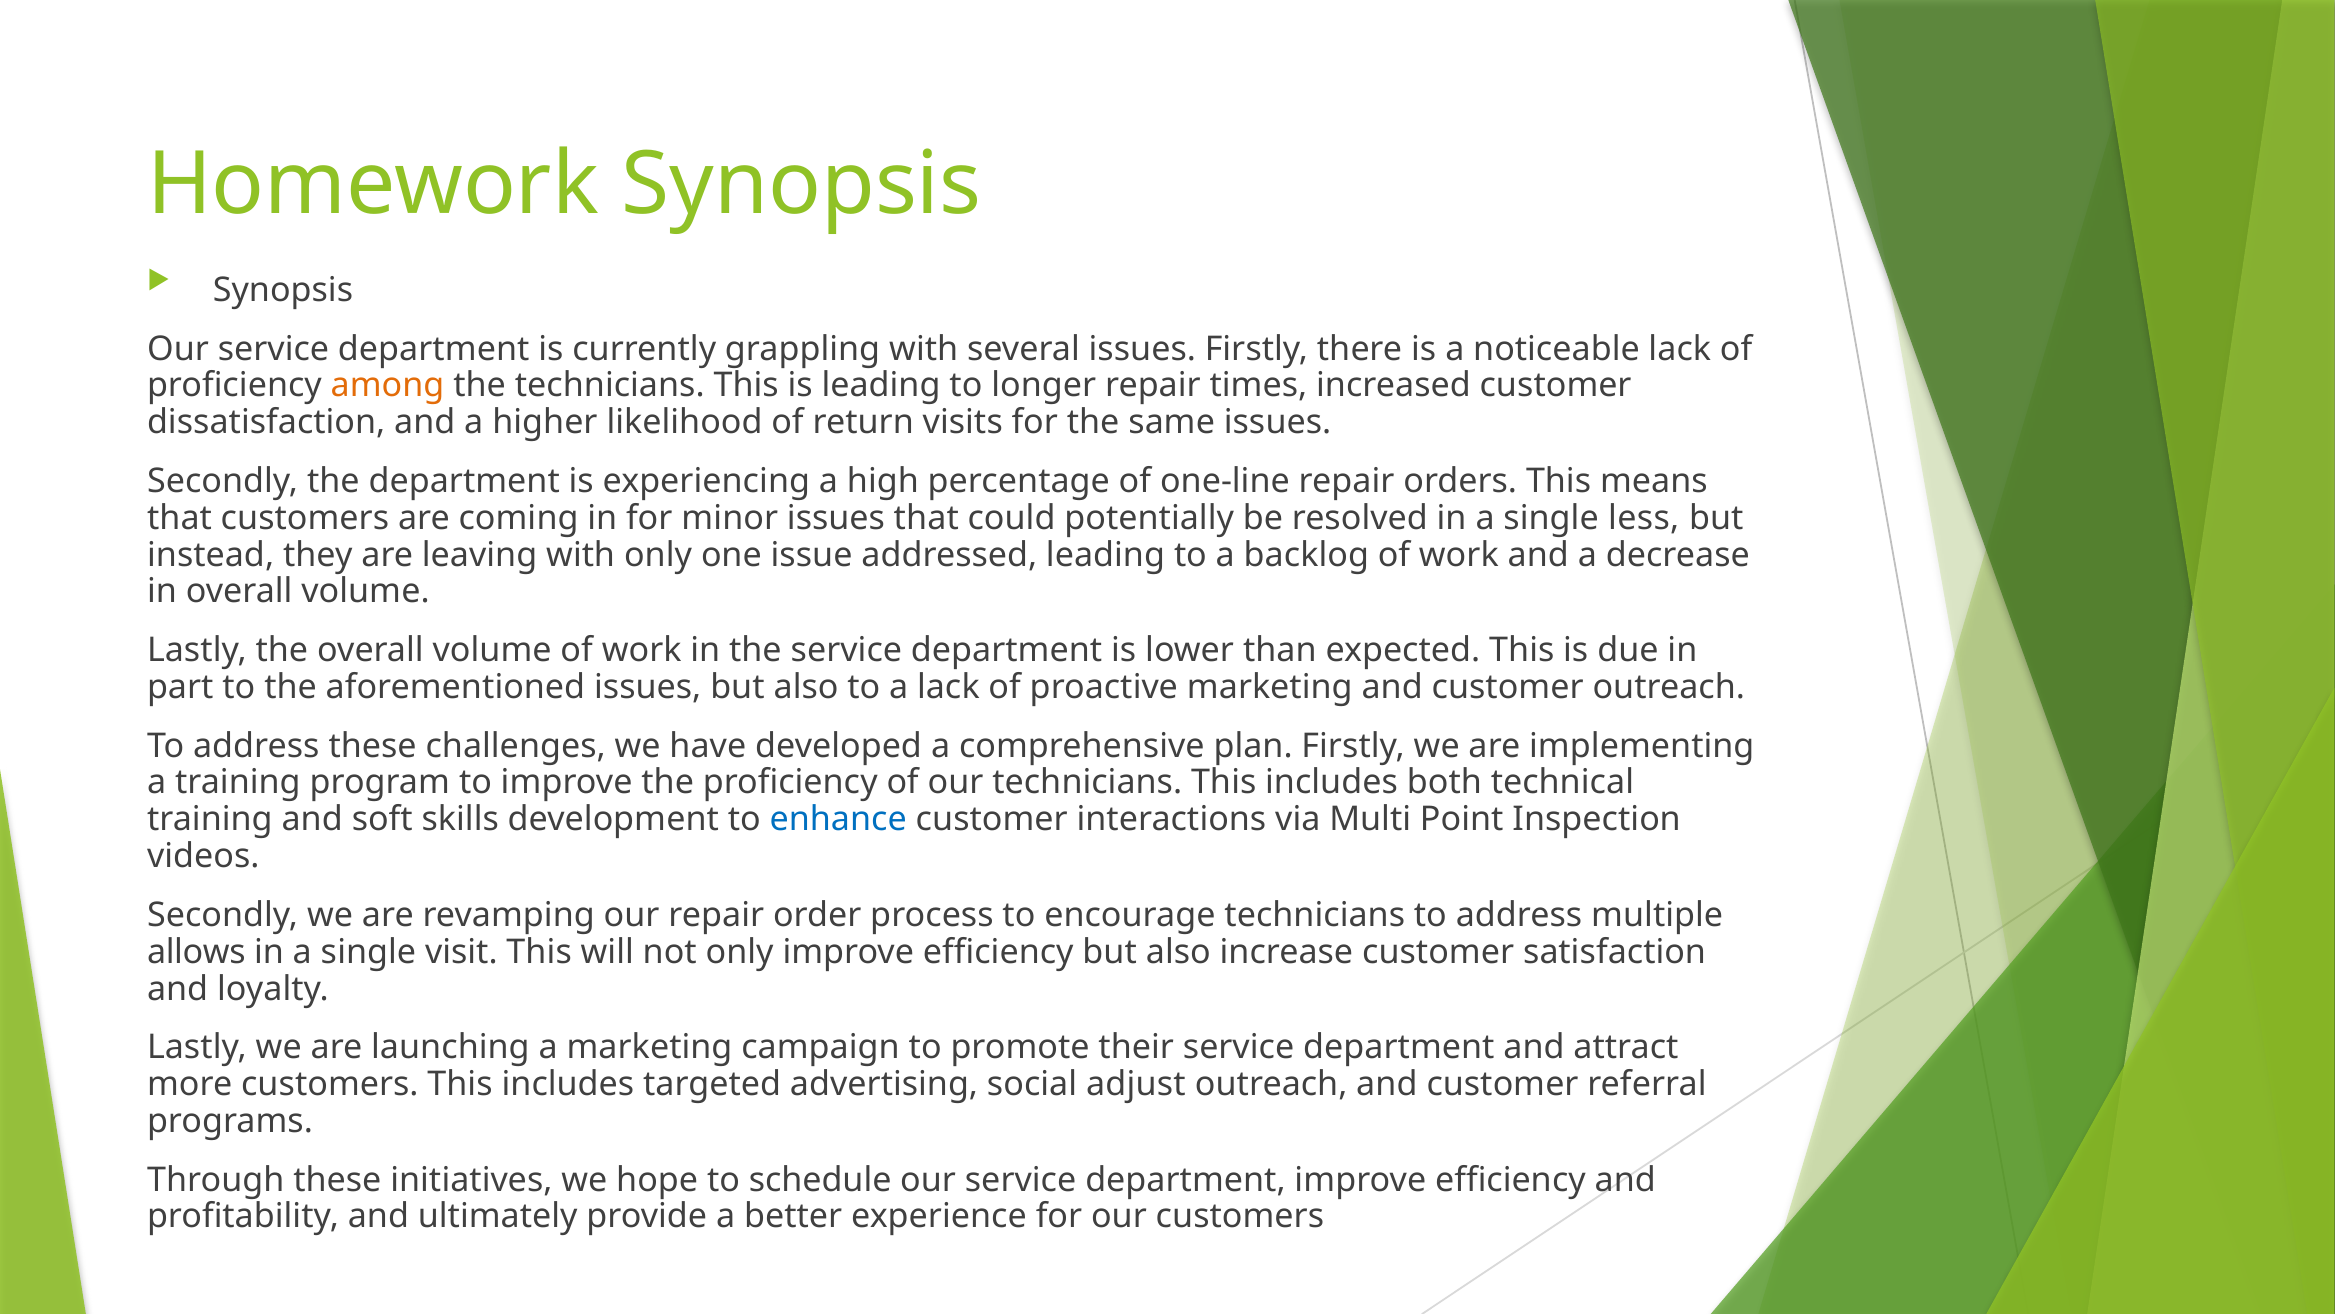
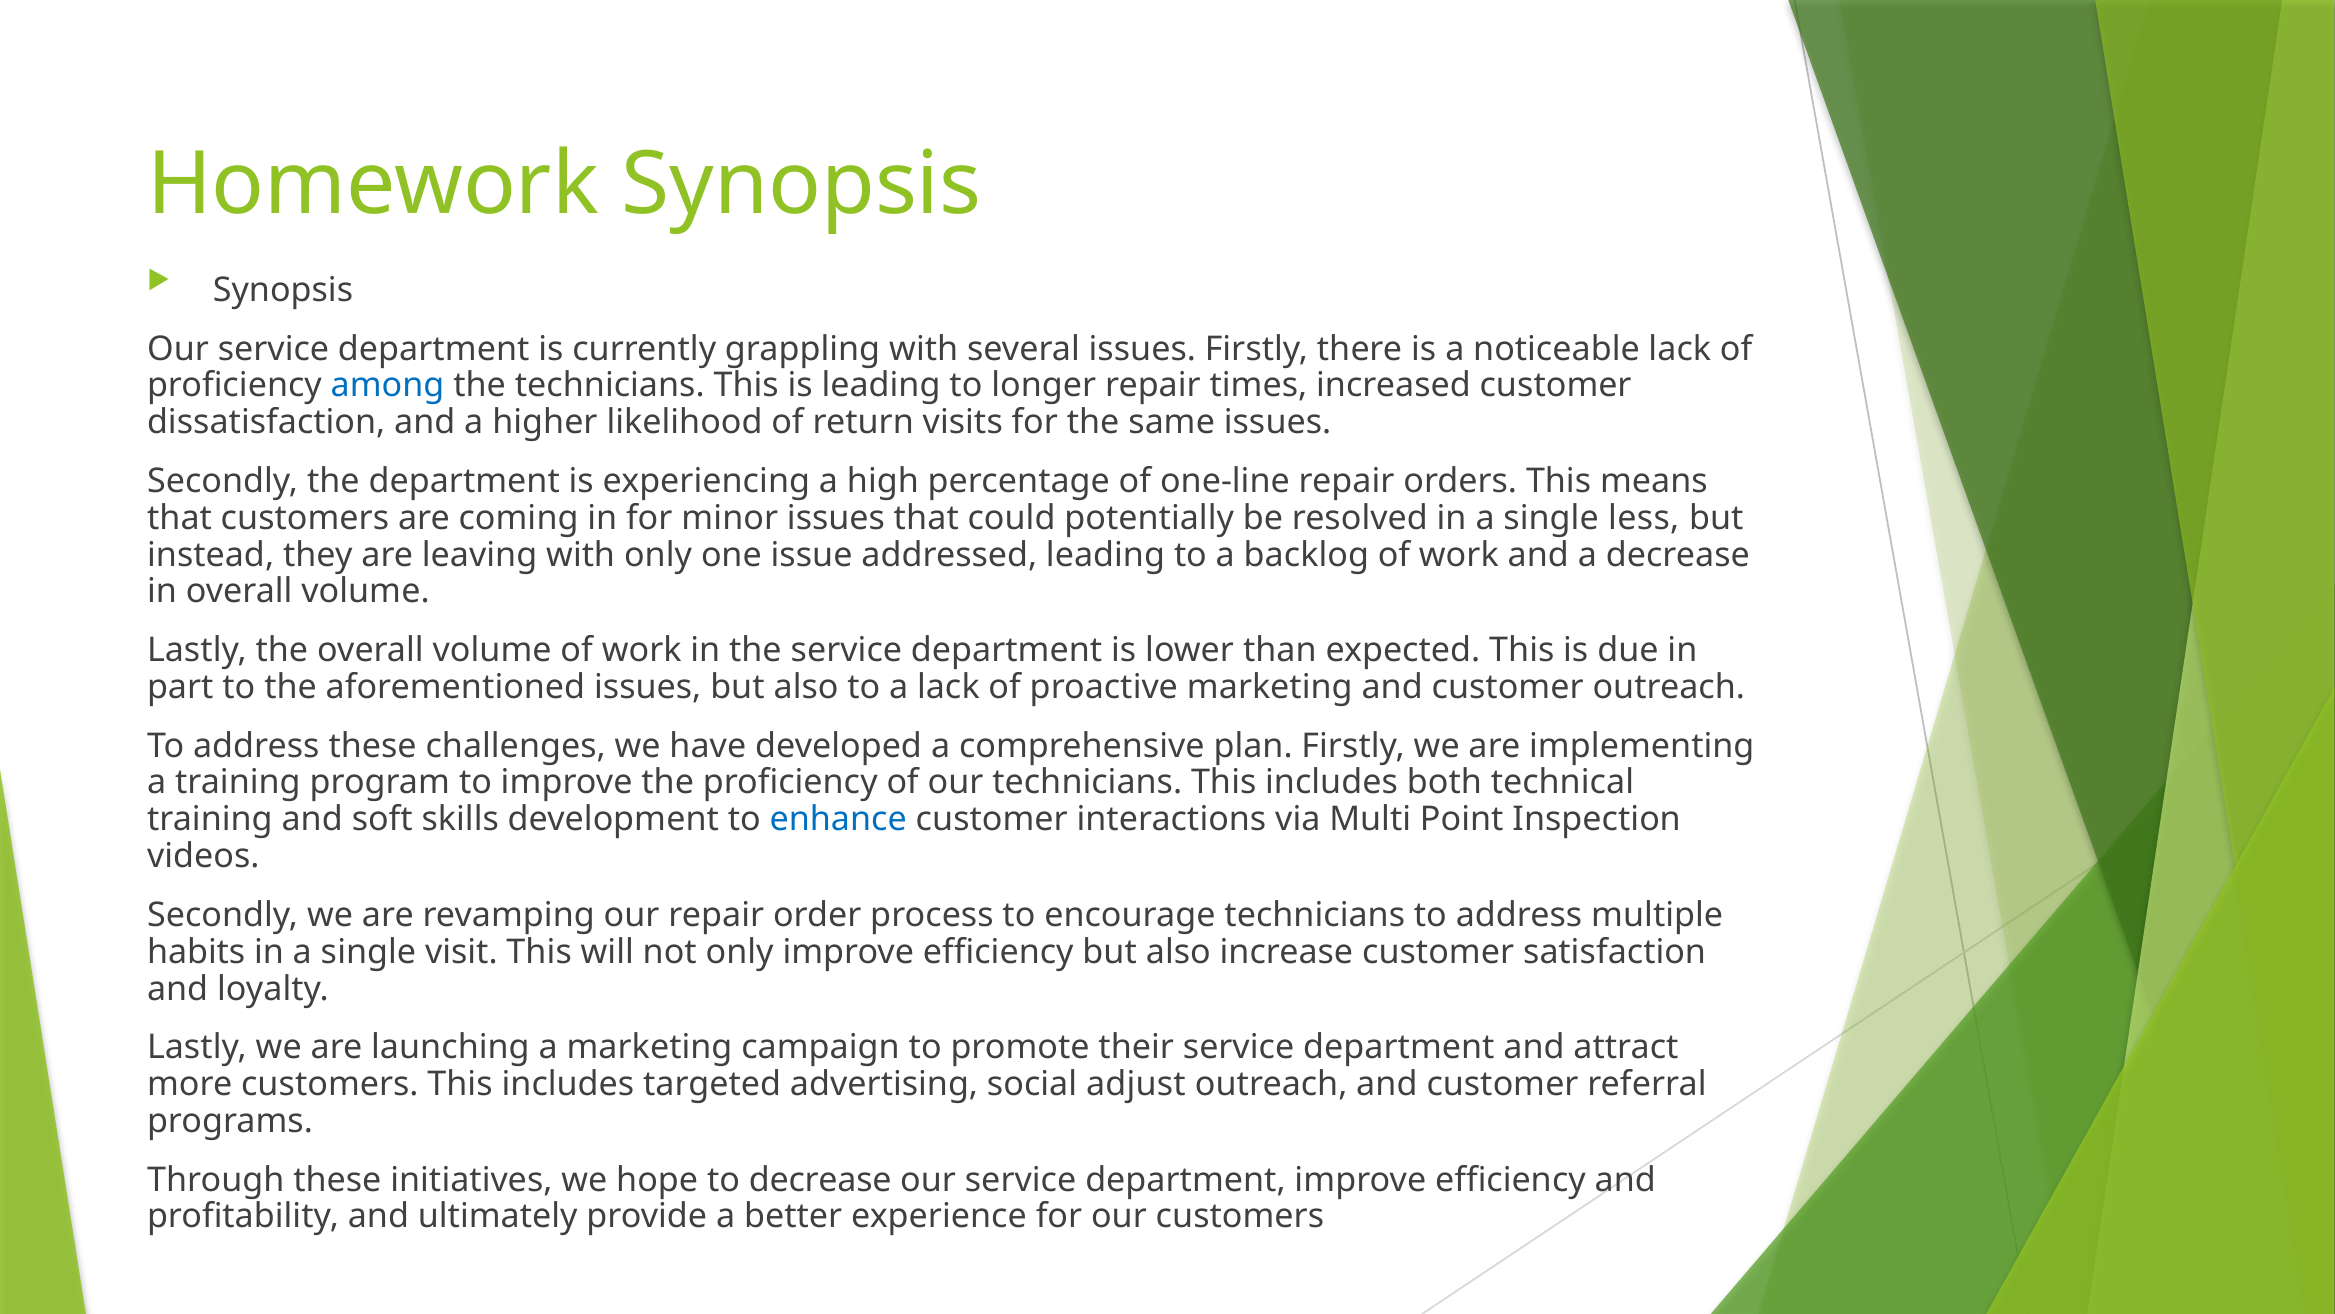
among colour: orange -> blue
allows: allows -> habits
to schedule: schedule -> decrease
